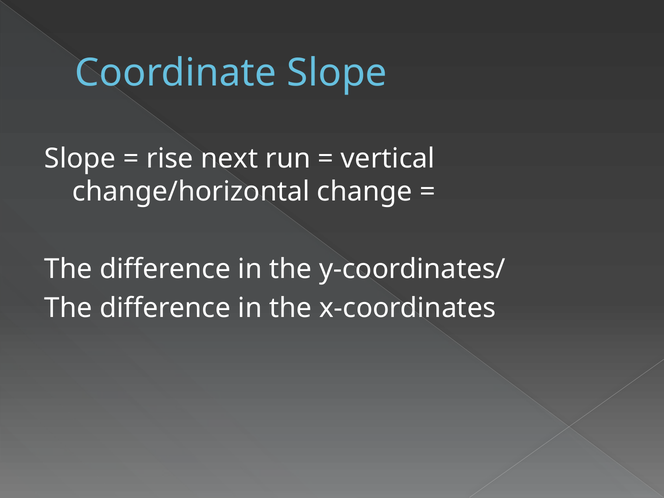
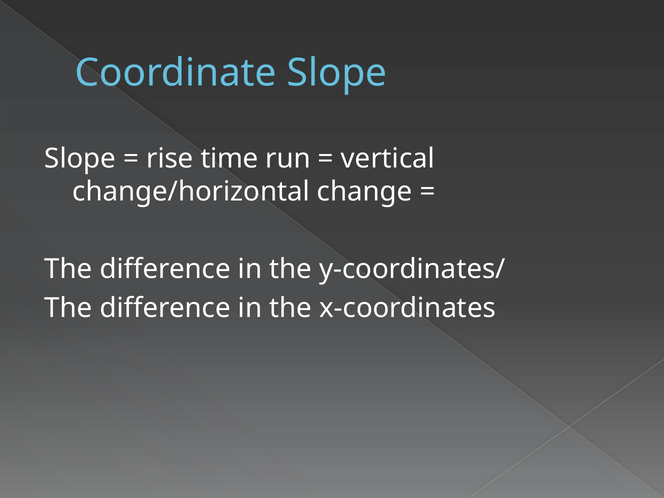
next: next -> time
